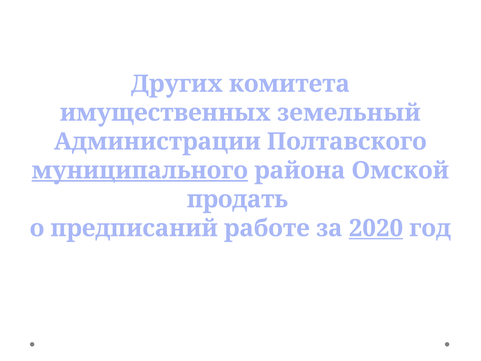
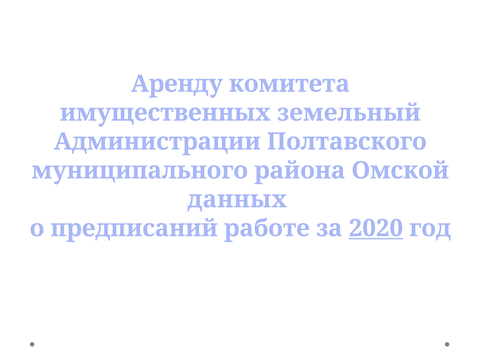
Других: Других -> Аренду
муниципального underline: present -> none
продать: продать -> данных
